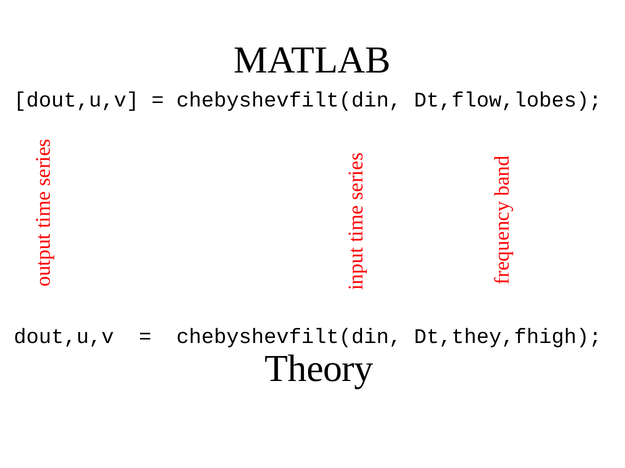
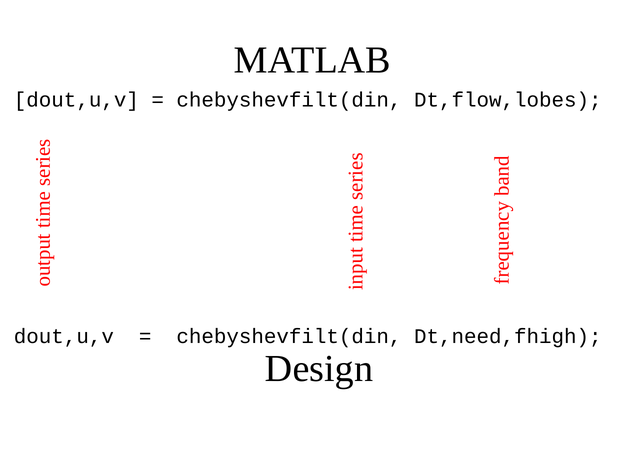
Dt,they,fhigh: Dt,they,fhigh -> Dt,need,fhigh
Theory: Theory -> Design
